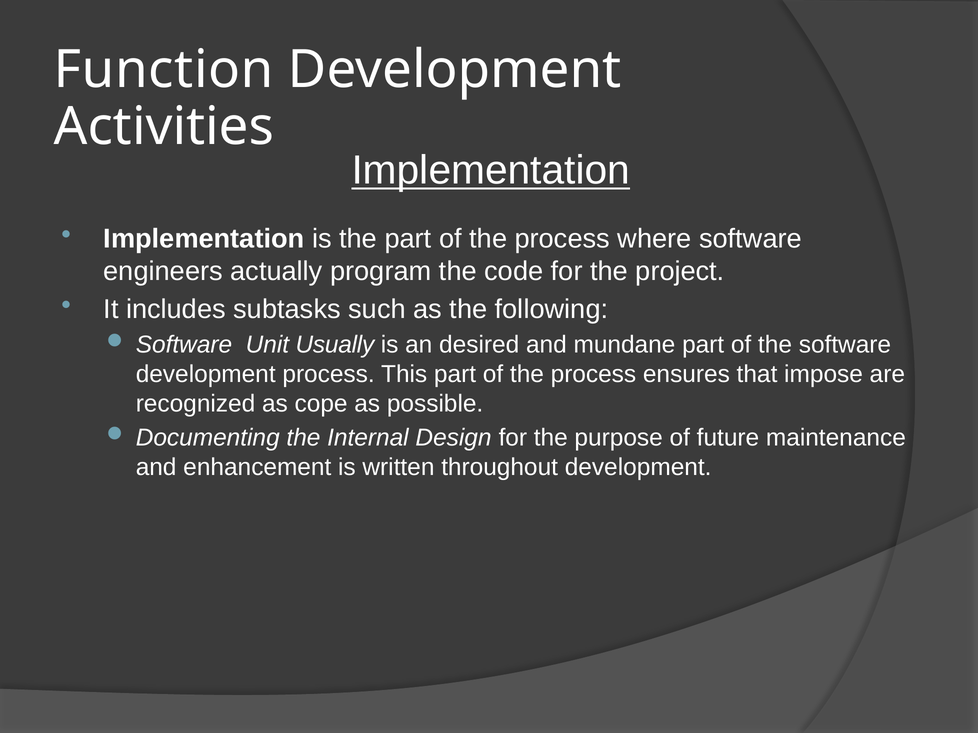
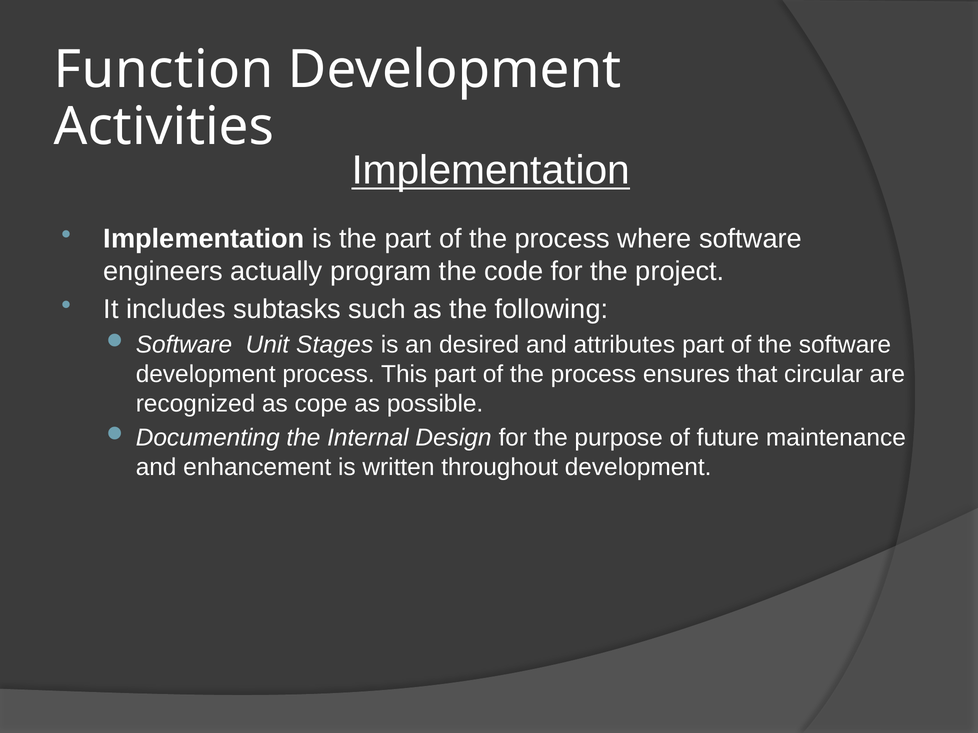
Usually: Usually -> Stages
mundane: mundane -> attributes
impose: impose -> circular
